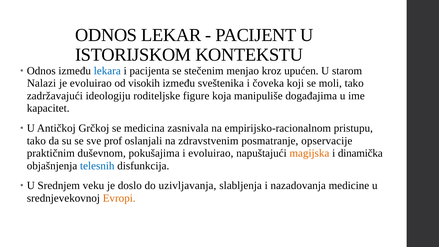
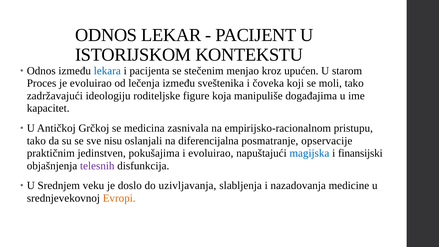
Nalazi: Nalazi -> Proces
visokih: visokih -> lečenja
prof: prof -> nisu
zdravstvenim: zdravstvenim -> diferencijalna
duševnom: duševnom -> jedinstven
magijska colour: orange -> blue
dinamička: dinamička -> finansijski
telesnih colour: blue -> purple
